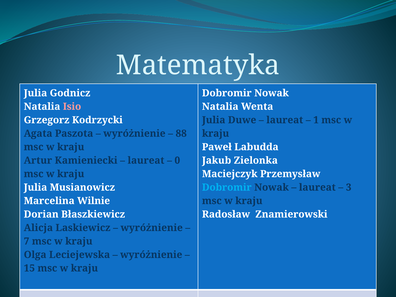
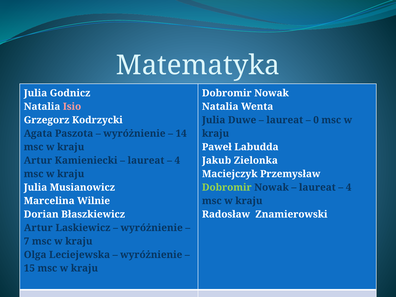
1: 1 -> 0
88: 88 -> 14
0 at (177, 160): 0 -> 4
Dobromir at (227, 187) colour: light blue -> light green
3 at (349, 187): 3 -> 4
Alicja at (38, 228): Alicja -> Artur
